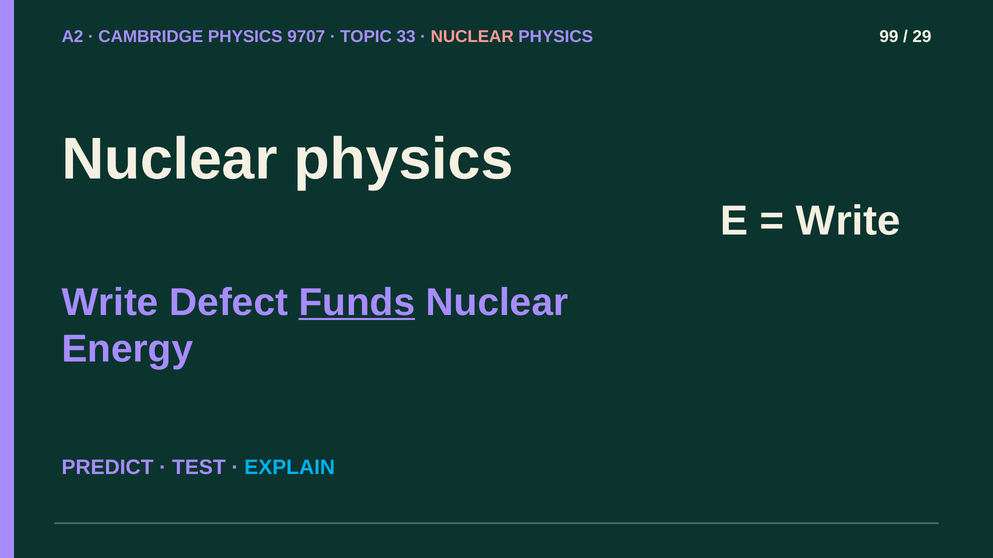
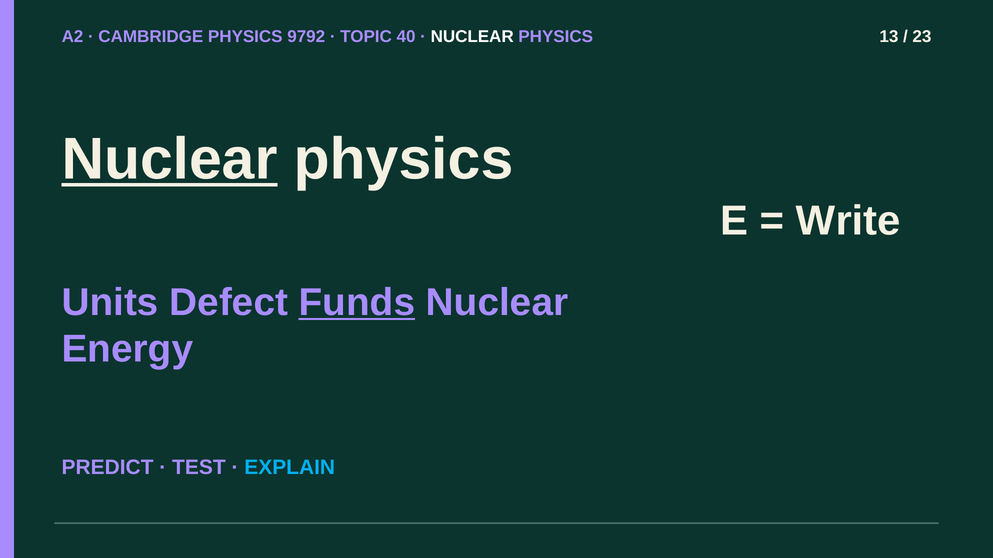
9707: 9707 -> 9792
33: 33 -> 40
NUCLEAR at (472, 37) colour: pink -> white
99: 99 -> 13
29: 29 -> 23
Nuclear at (170, 160) underline: none -> present
Write at (110, 303): Write -> Units
